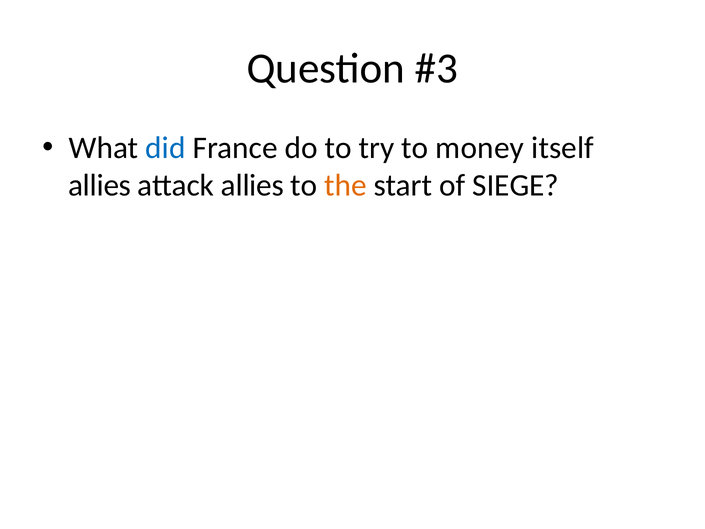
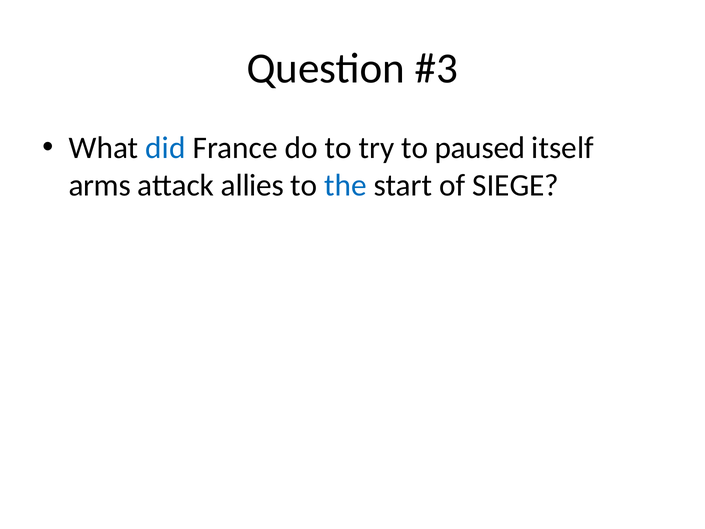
money: money -> paused
allies at (100, 186): allies -> arms
the colour: orange -> blue
